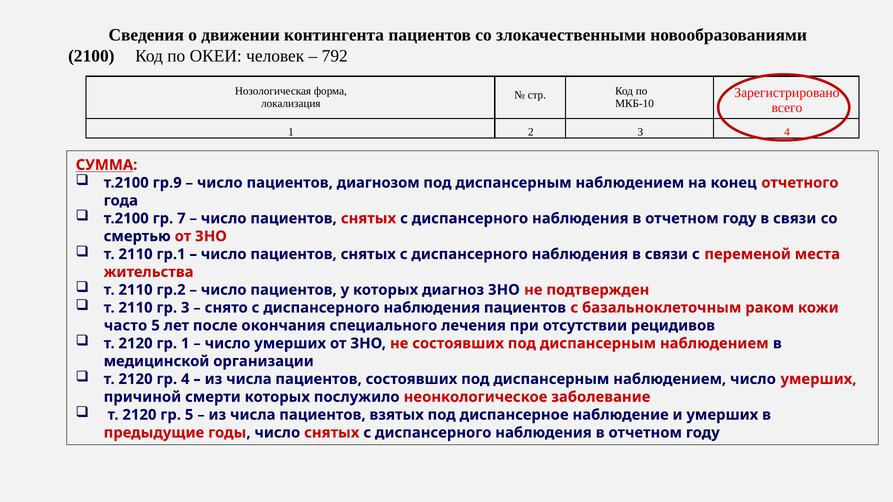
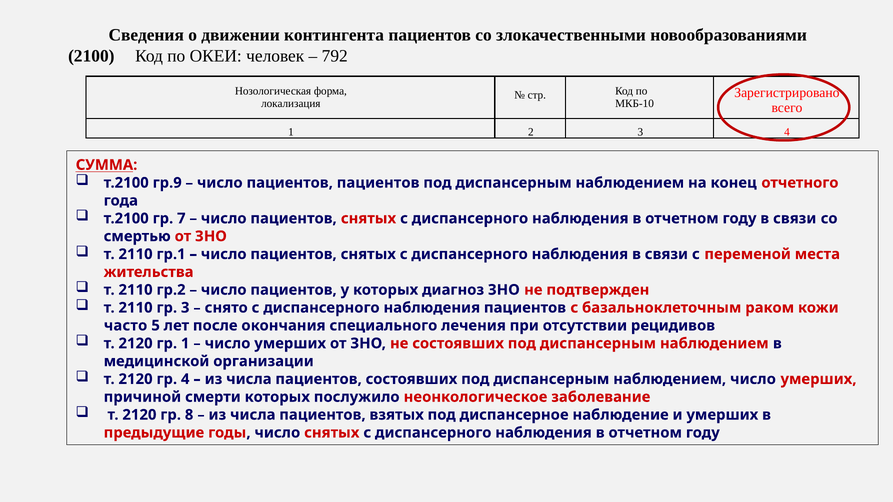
пациентов диагнозом: диагнозом -> пациентов
гр 5: 5 -> 8
